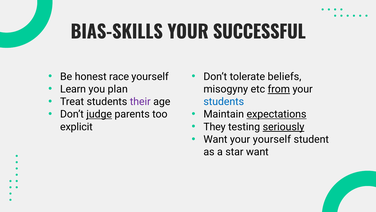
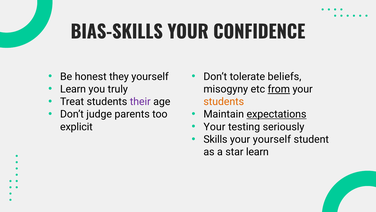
SUCCESSFUL: SUCCESSFUL -> CONFIDENCE
race: race -> they
plan: plan -> truly
students at (224, 101) colour: blue -> orange
judge underline: present -> none
They at (215, 127): They -> Your
seriously underline: present -> none
Want at (215, 139): Want -> Skills
star want: want -> learn
